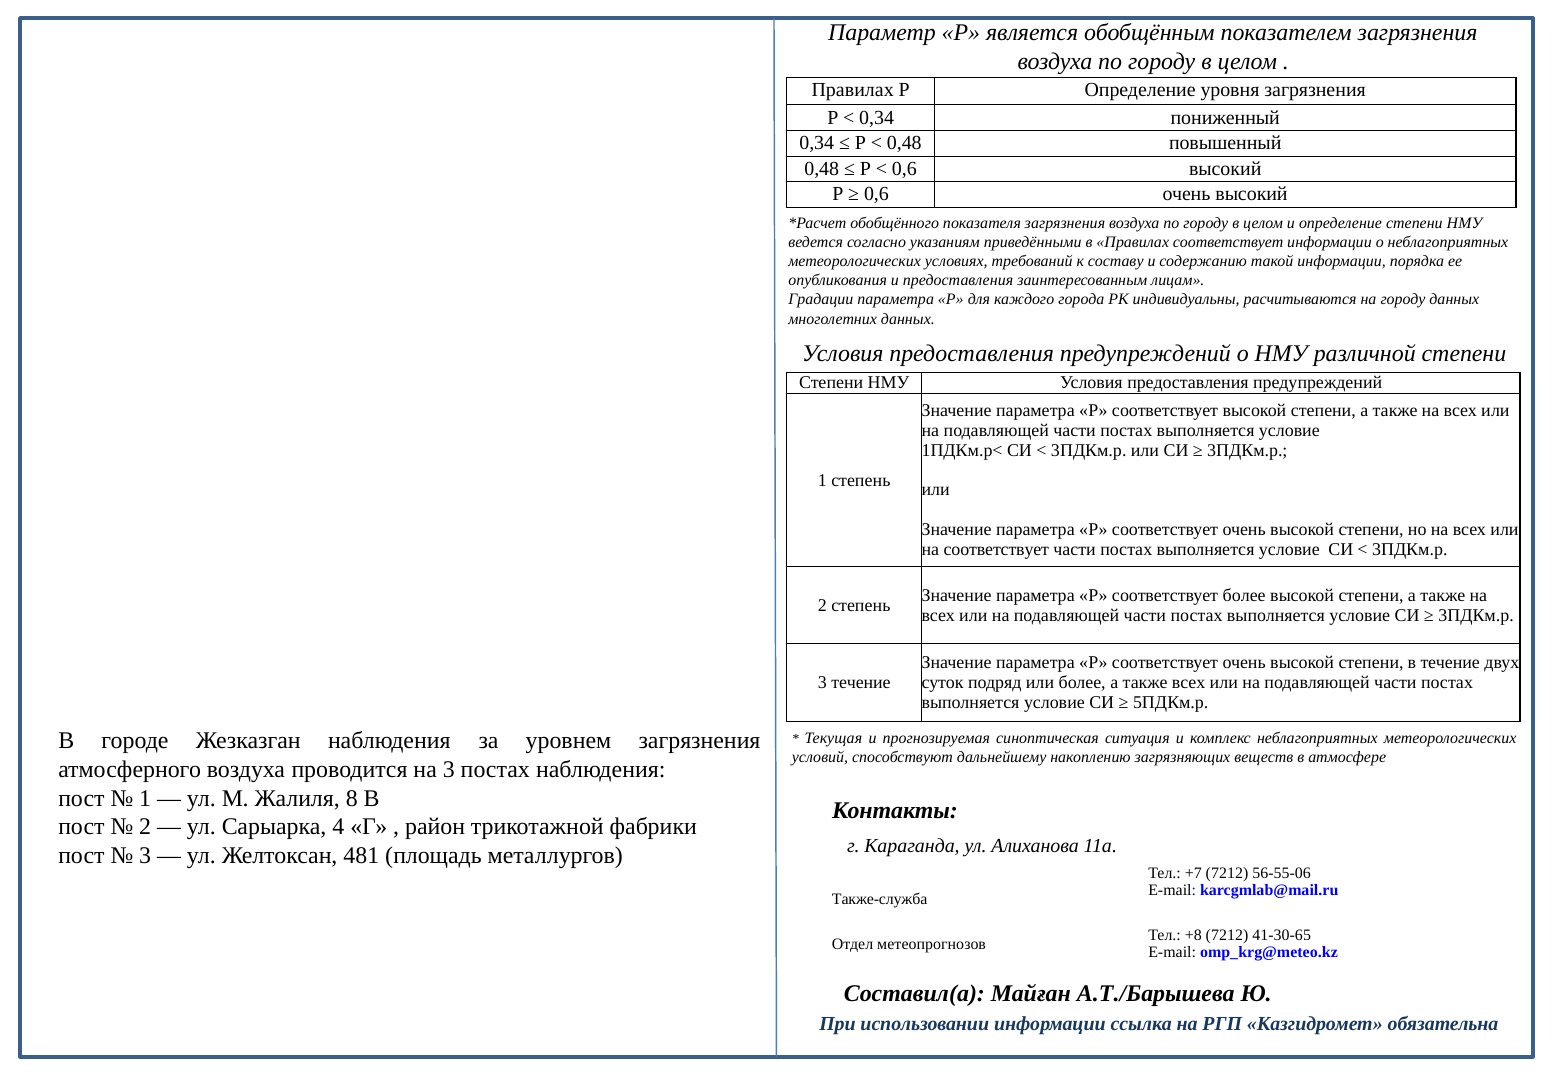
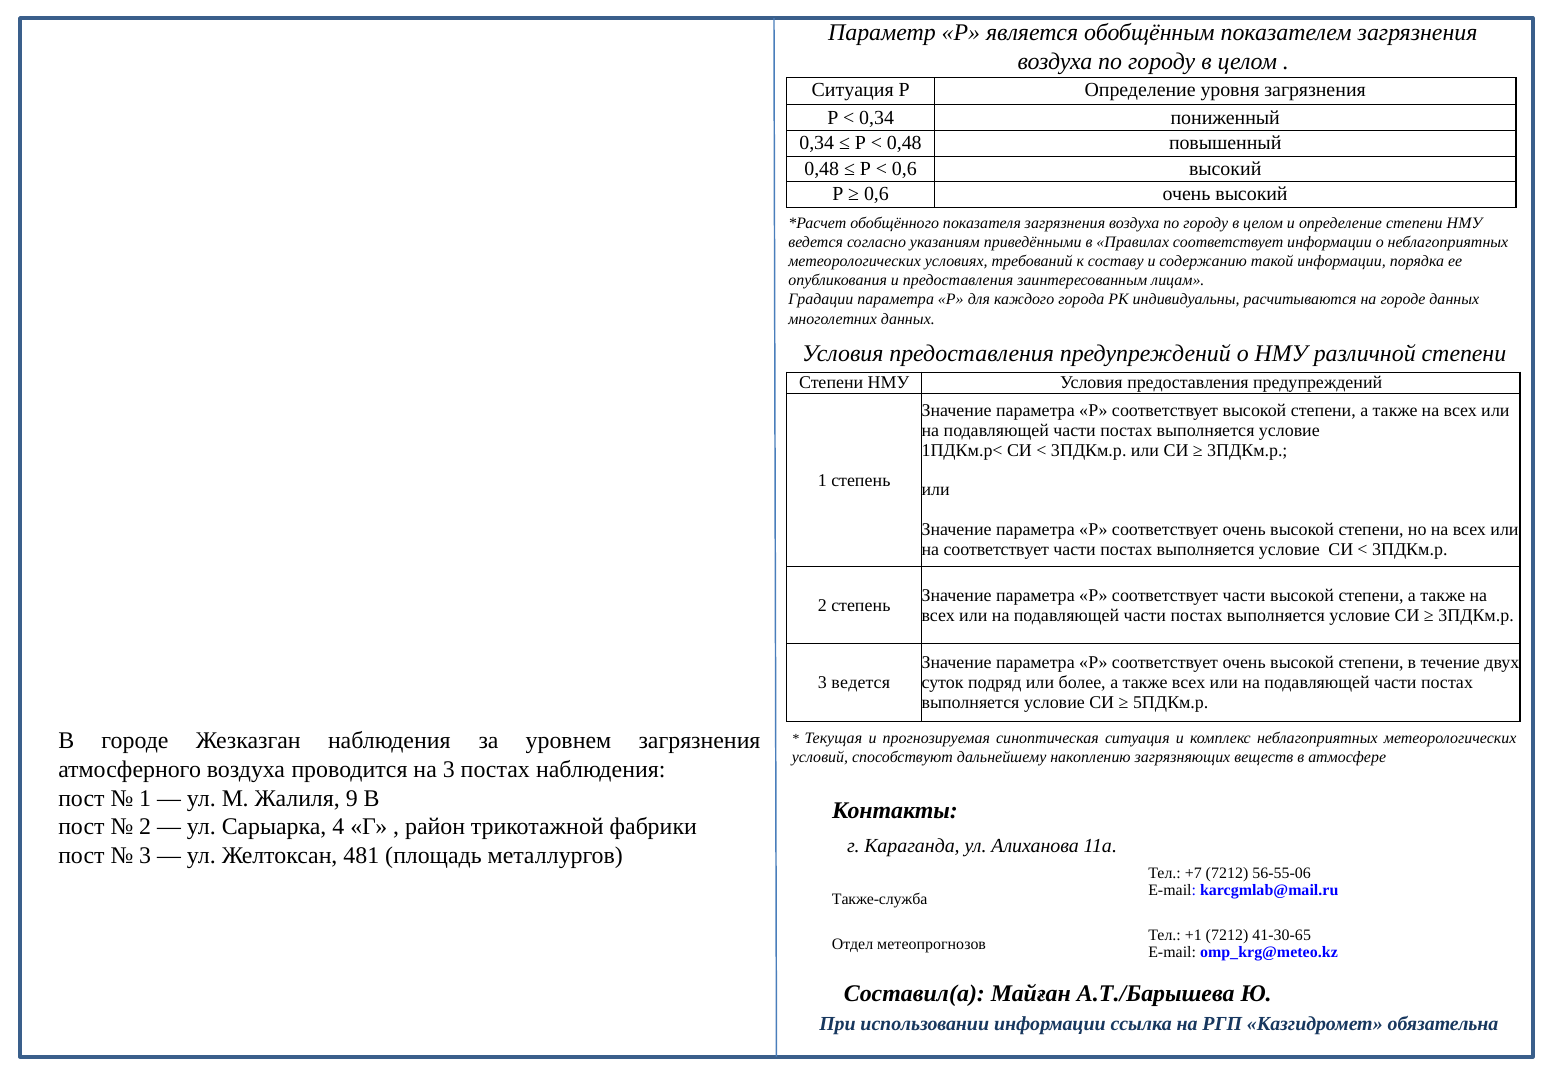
Правилах at (853, 90): Правилах -> Ситуация
на городу: городу -> городе
Р соответствует более: более -> части
3 течение: течение -> ведется
8: 8 -> 9
+8: +8 -> +1
